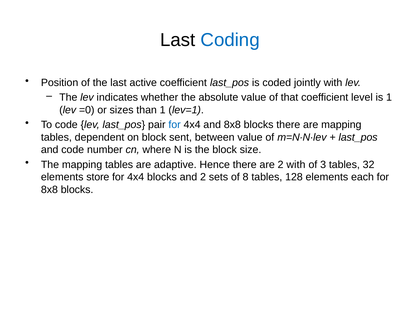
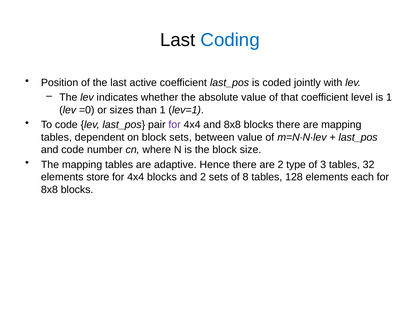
for at (175, 125) colour: blue -> purple
block sent: sent -> sets
2 with: with -> type
